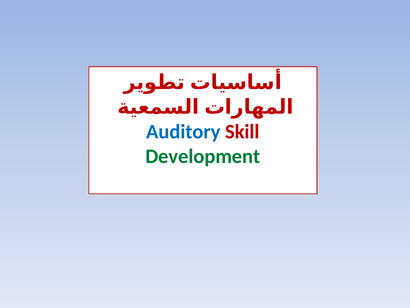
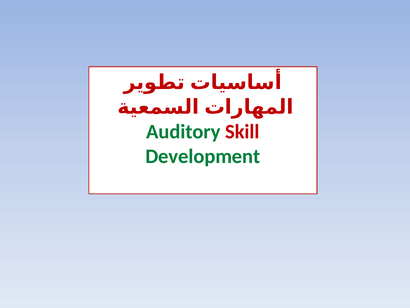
Auditory colour: blue -> green
